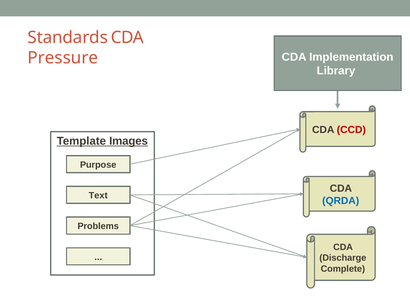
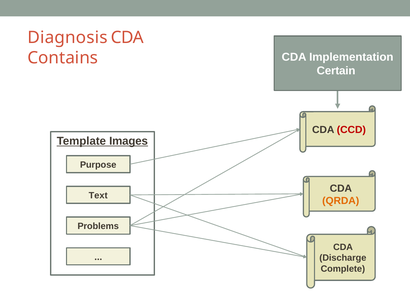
Standards: Standards -> Diagnosis
Pressure: Pressure -> Contains
Library: Library -> Certain
QRDA colour: blue -> orange
